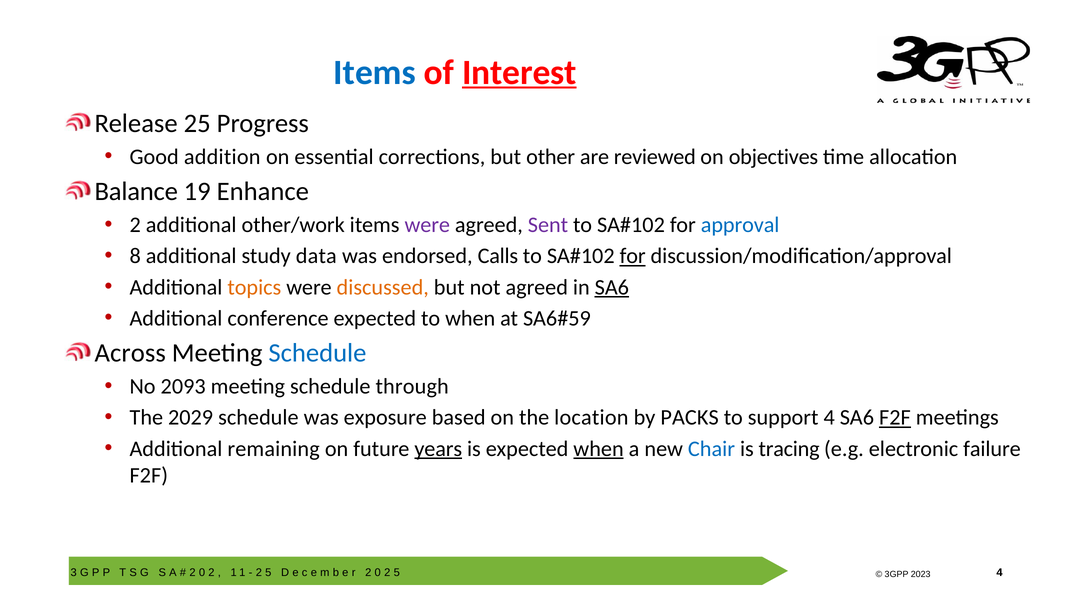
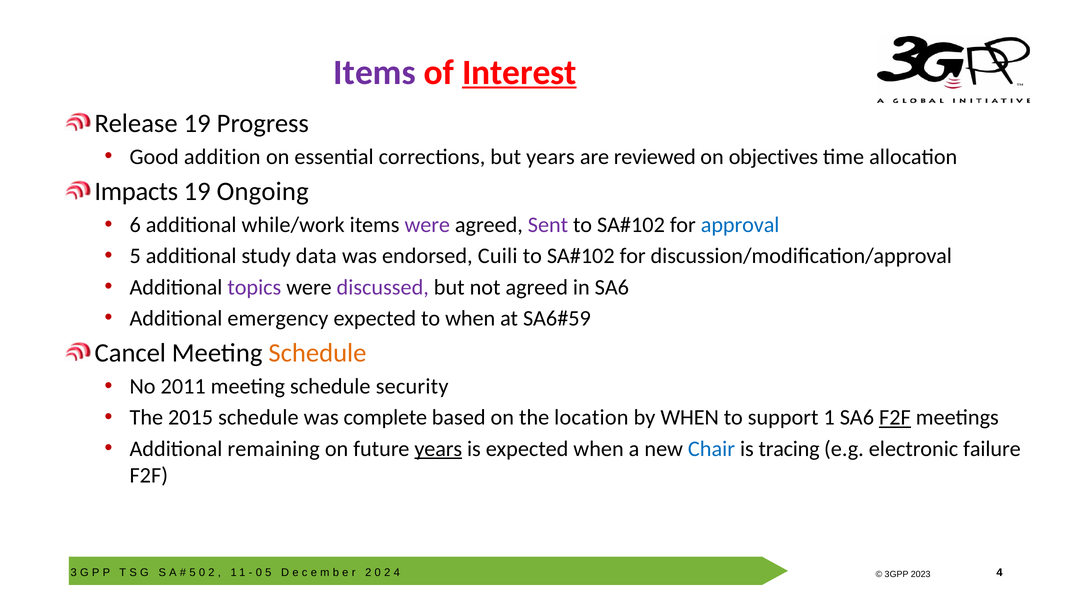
Items at (375, 72) colour: blue -> purple
Release 25: 25 -> 19
but other: other -> years
Balance: Balance -> Impacts
Enhance: Enhance -> Ongoing
2 at (135, 225): 2 -> 6
other/work: other/work -> while/work
8 at (135, 256): 8 -> 5
Calls: Calls -> Cuili
for at (633, 256) underline: present -> none
topics colour: orange -> purple
discussed colour: orange -> purple
SA6 at (612, 287) underline: present -> none
conference: conference -> emergency
Across: Across -> Cancel
Schedule at (317, 354) colour: blue -> orange
2093: 2093 -> 2011
through: through -> security
2029: 2029 -> 2015
exposure: exposure -> complete
by PACKS: PACKS -> WHEN
support 4: 4 -> 1
when at (599, 449) underline: present -> none
2 at (193, 573): 2 -> 5
2 at (259, 573): 2 -> 0
5 at (397, 573): 5 -> 4
